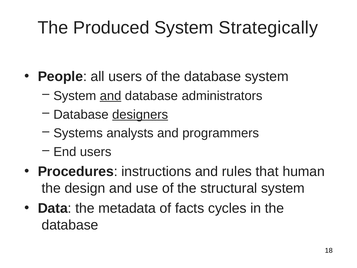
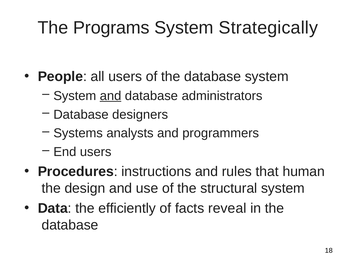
Produced: Produced -> Programs
designers underline: present -> none
metadata: metadata -> efficiently
cycles: cycles -> reveal
